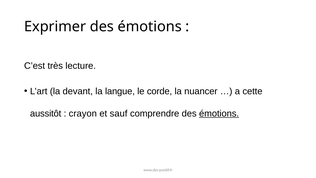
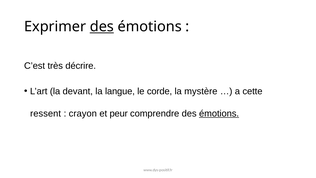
des at (102, 27) underline: none -> present
lecture: lecture -> décrire
nuancer: nuancer -> mystère
aussitôt: aussitôt -> ressent
sauf: sauf -> peur
